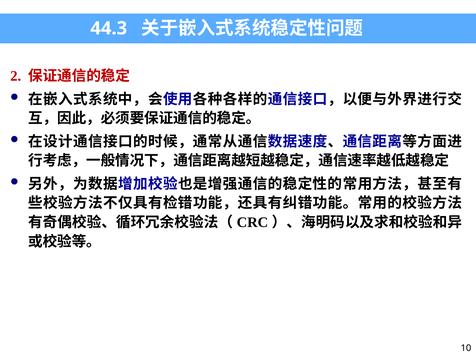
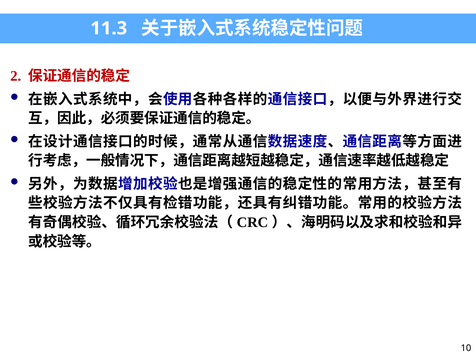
44.3: 44.3 -> 11.3
